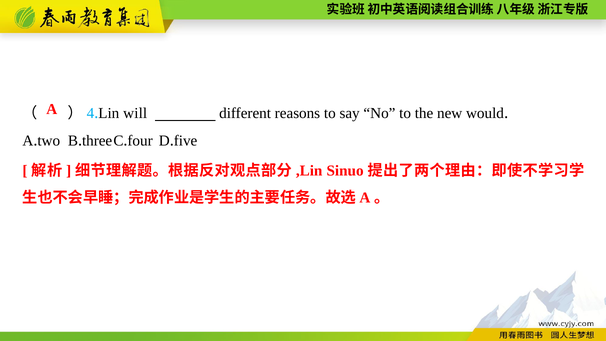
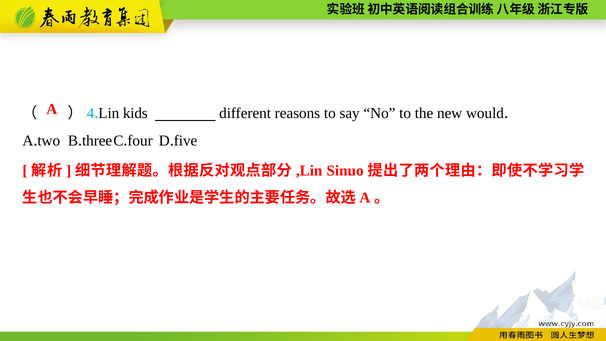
will: will -> kids
